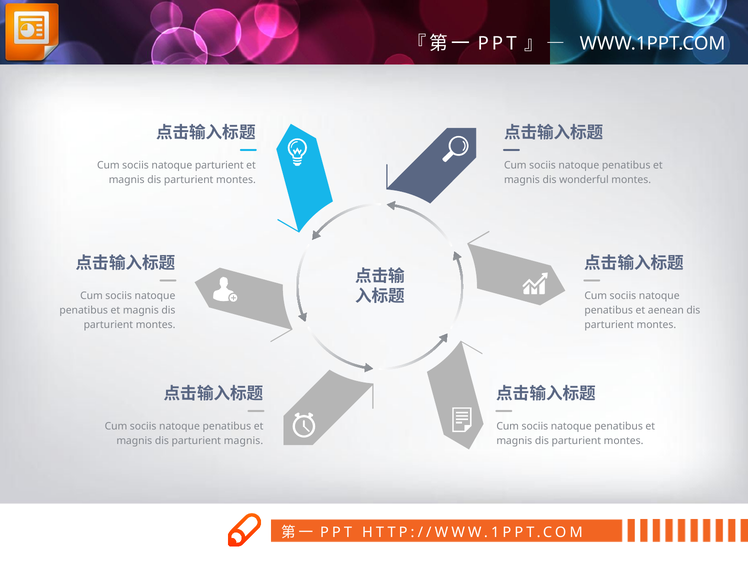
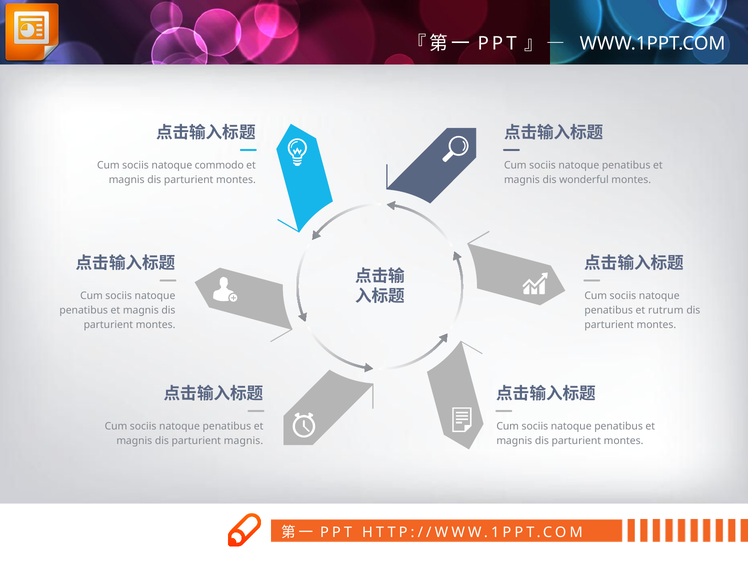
natoque parturient: parturient -> commodo
aenean: aenean -> rutrum
